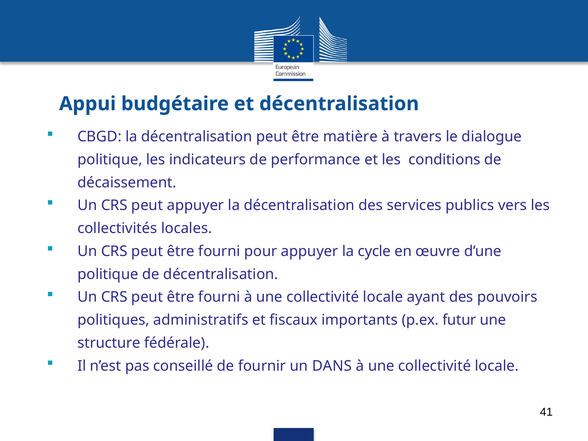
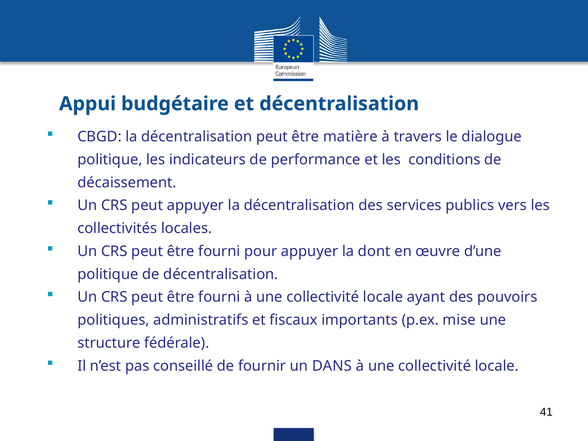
cycle: cycle -> dont
futur: futur -> mise
